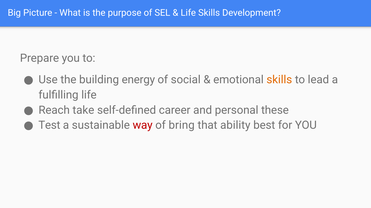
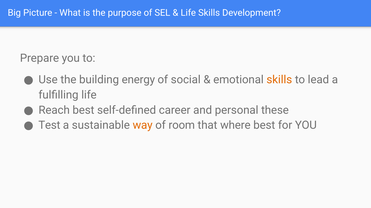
Reach take: take -> best
way colour: red -> orange
bring: bring -> room
ability: ability -> where
